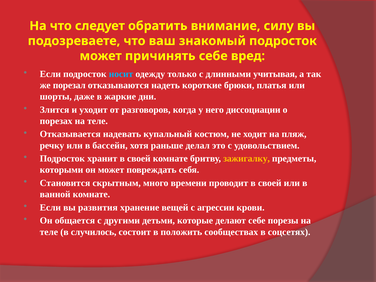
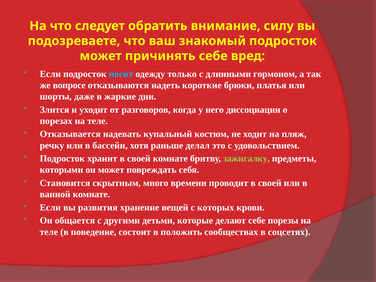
учитывая: учитывая -> гормоном
порезал: порезал -> вопросе
зажигалку colour: yellow -> light green
агрессии: агрессии -> которых
случилось: случилось -> поведение
